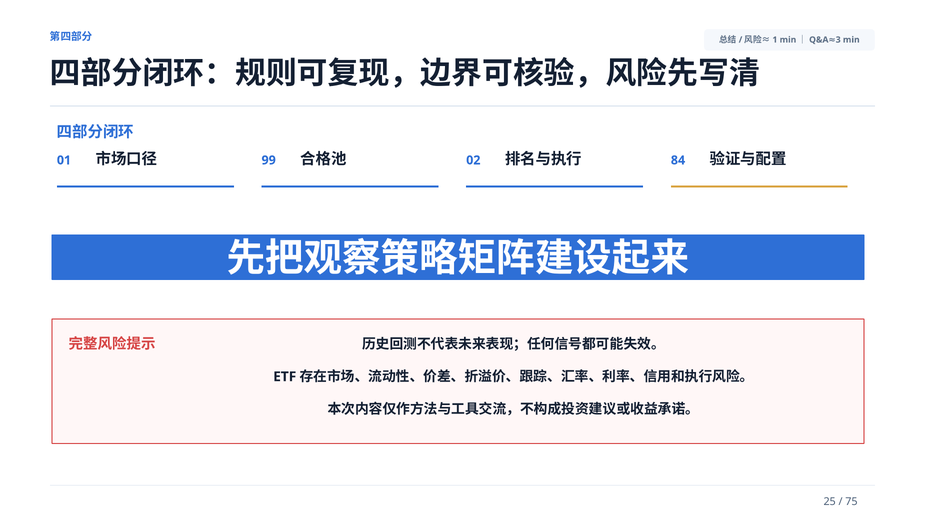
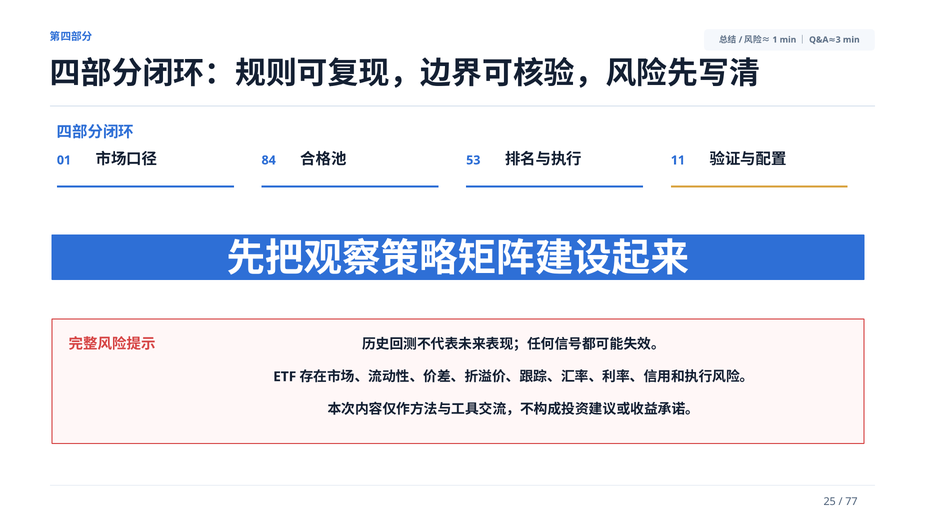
99: 99 -> 84
02: 02 -> 53
84: 84 -> 11
75: 75 -> 77
